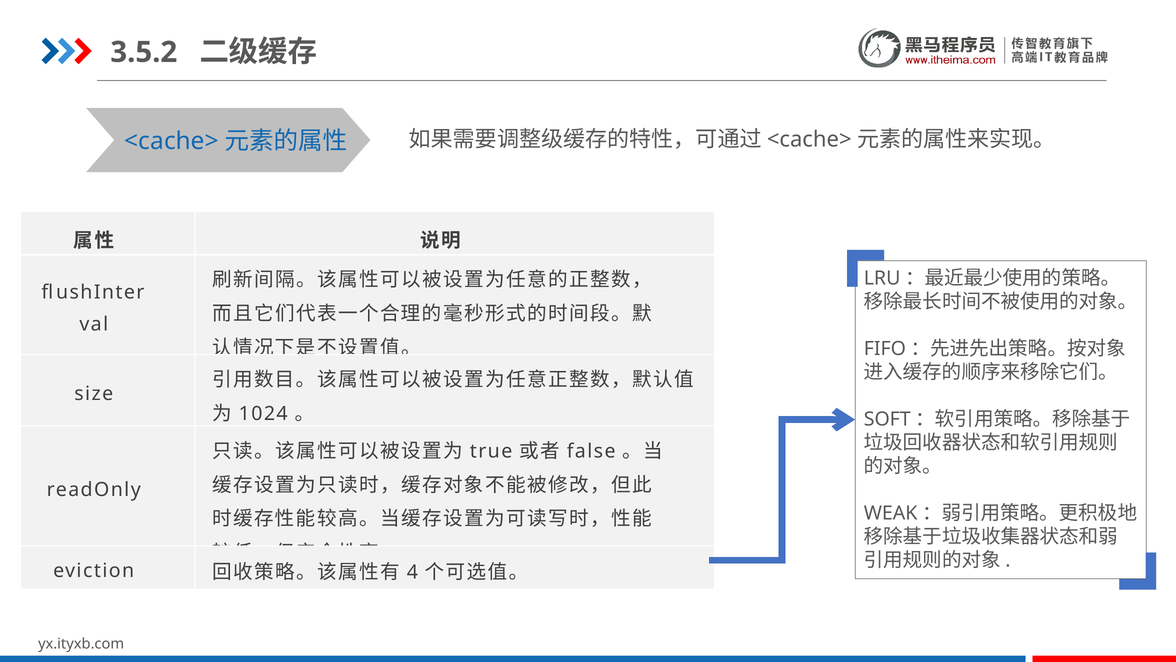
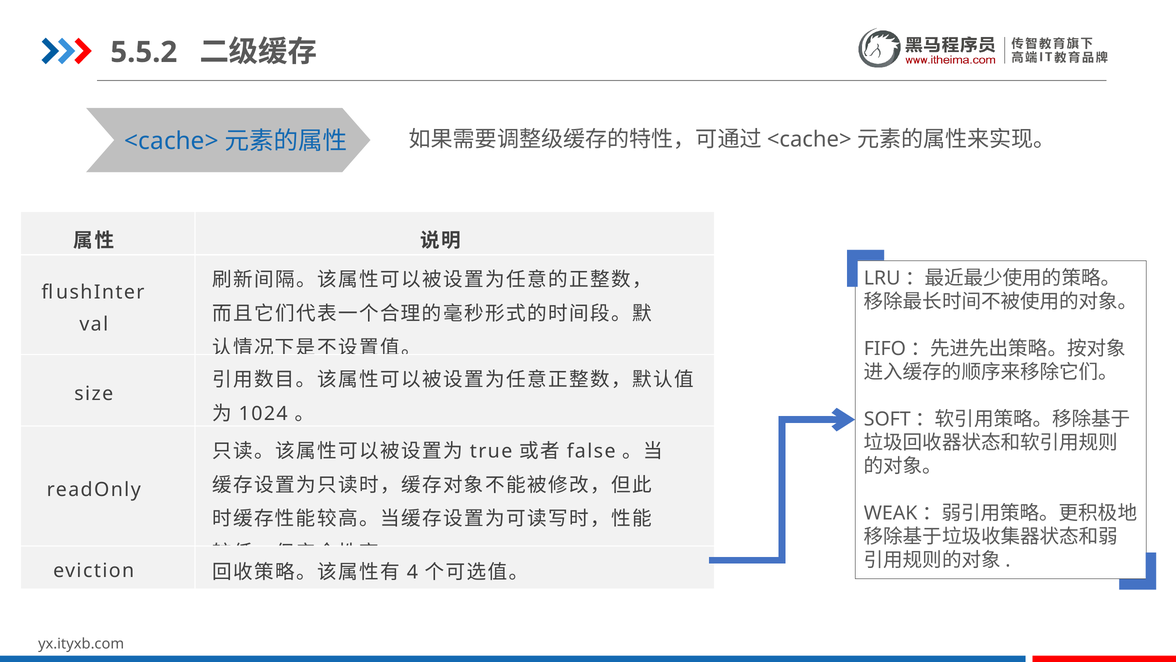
3.5.2: 3.5.2 -> 5.5.2
